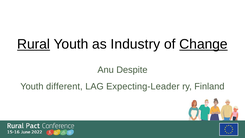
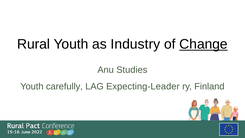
Rural underline: present -> none
Despite: Despite -> Studies
different: different -> carefully
